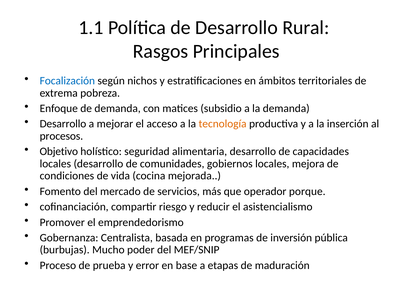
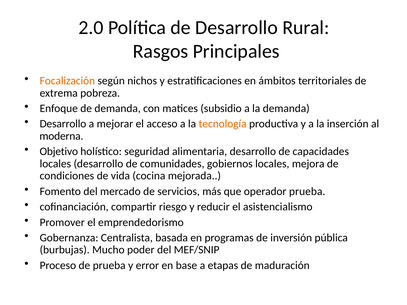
1.1: 1.1 -> 2.0
Focalización colour: blue -> orange
procesos: procesos -> moderna
operador porque: porque -> prueba
